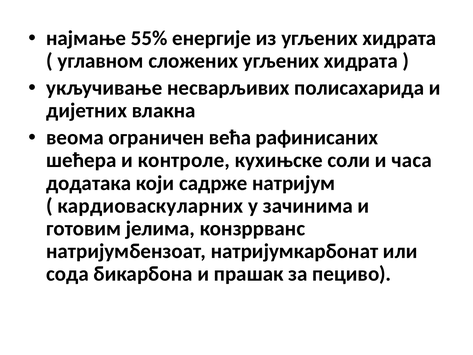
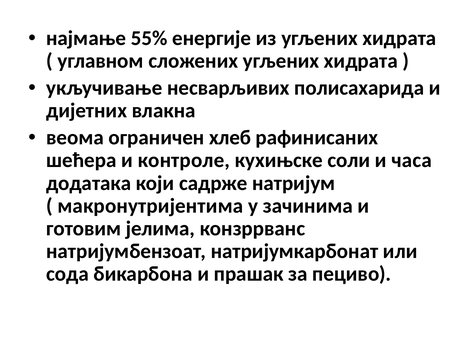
већа: већа -> хлеб
кардиоваскуларних: кардиоваскуларних -> макронутријентима
